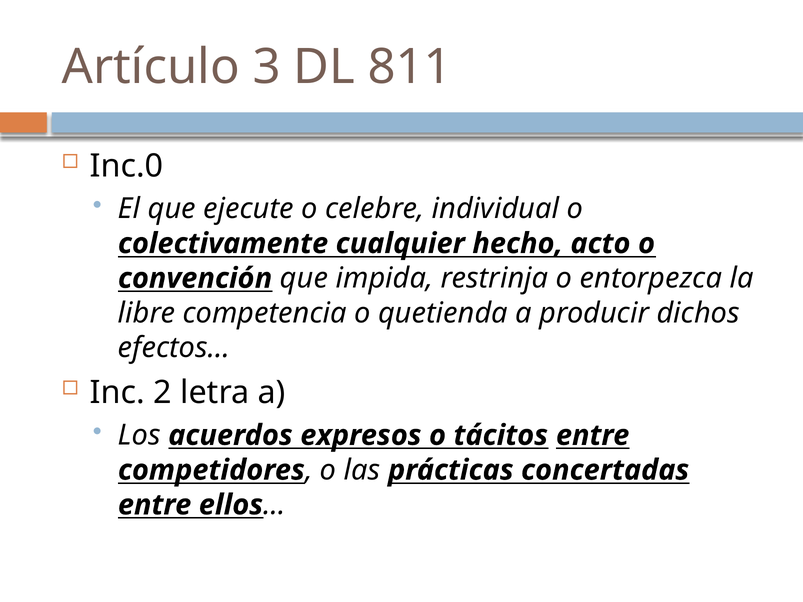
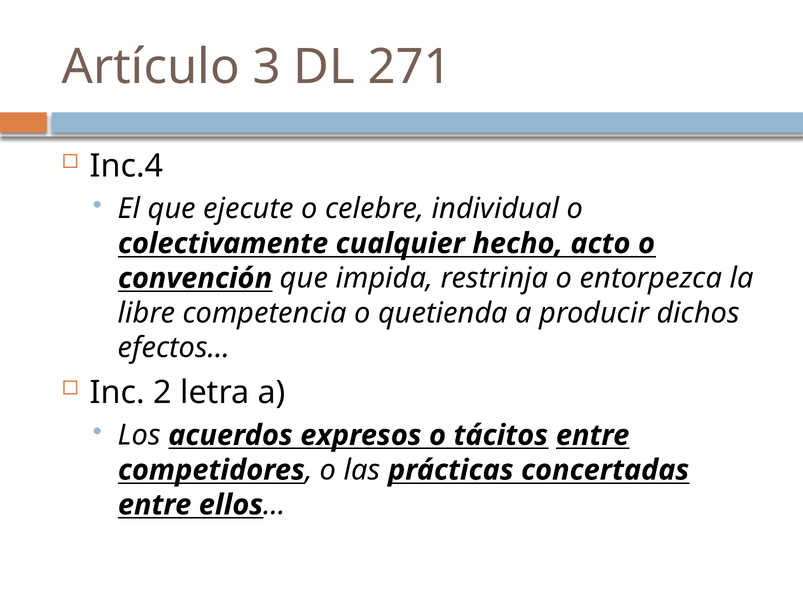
811: 811 -> 271
Inc.0: Inc.0 -> Inc.4
